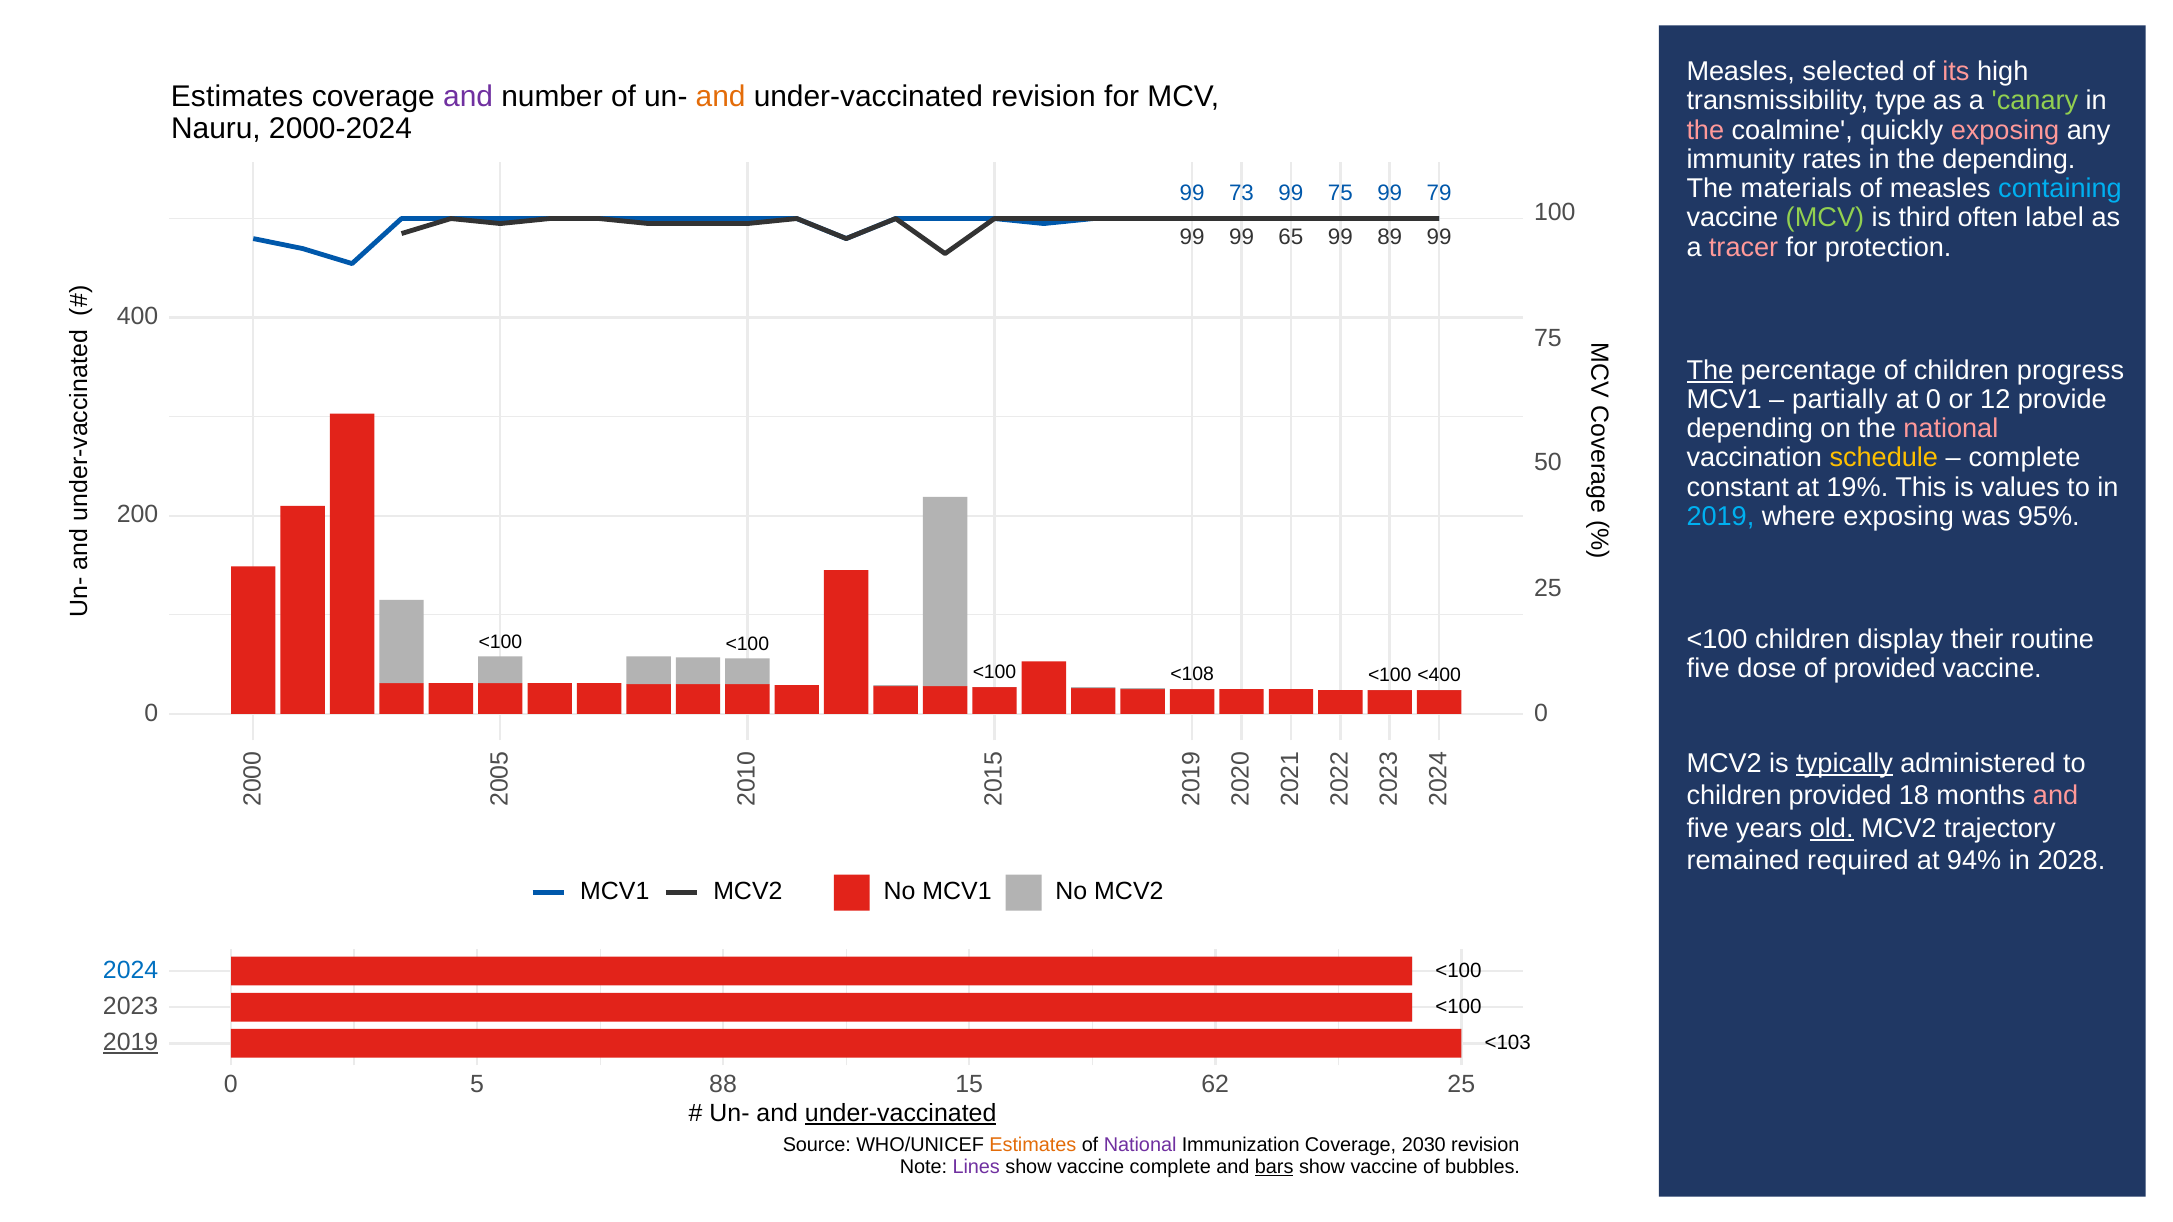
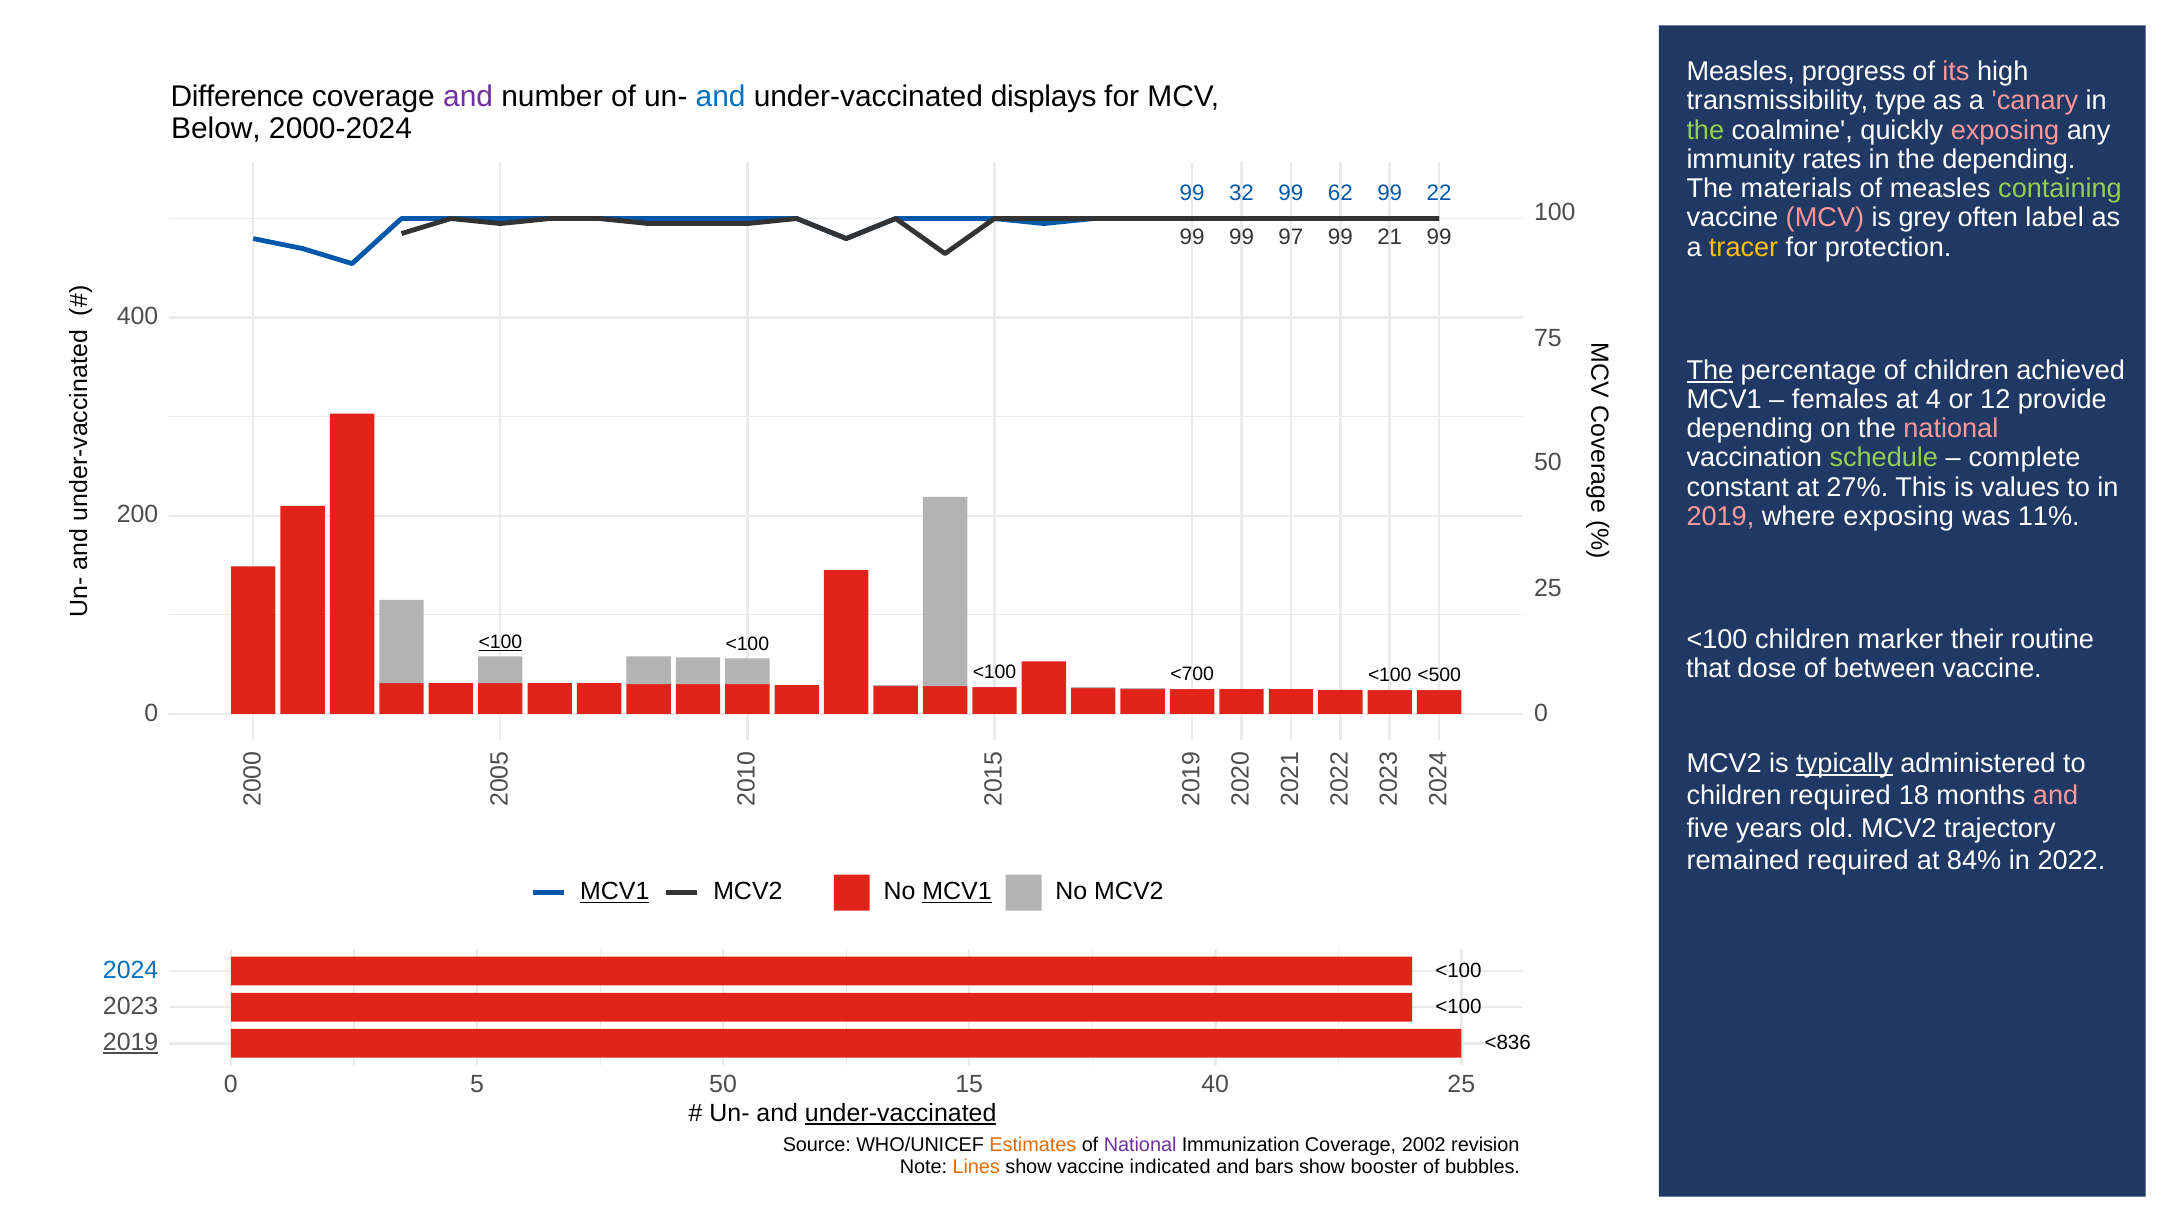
selected: selected -> progress
Estimates at (237, 96): Estimates -> Difference
and at (721, 96) colour: orange -> blue
under-vaccinated revision: revision -> displays
canary colour: light green -> pink
Nauru: Nauru -> Below
the at (1705, 130) colour: pink -> light green
containing colour: light blue -> light green
73: 73 -> 32
99 75: 75 -> 62
79: 79 -> 22
MCV at (1825, 218) colour: light green -> pink
third: third -> grey
65: 65 -> 97
89: 89 -> 21
tracer colour: pink -> yellow
progress: progress -> achieved
partially: partially -> females
at 0: 0 -> 4
schedule colour: yellow -> light green
19%: 19% -> 27%
2019 at (1720, 517) colour: light blue -> pink
95%: 95% -> 11%
display: display -> marker
<100 at (500, 642) underline: none -> present
five at (1708, 669): five -> that
of provided: provided -> between
<108: <108 -> <700
<400: <400 -> <500
children provided: provided -> required
old underline: present -> none
94%: 94% -> 84%
2028: 2028 -> 2022
MCV1 at (615, 892) underline: none -> present
MCV1 at (957, 892) underline: none -> present
<103: <103 -> <836
5 88: 88 -> 50
62: 62 -> 40
2030: 2030 -> 2002
Lines colour: purple -> orange
vaccine complete: complete -> indicated
bars underline: present -> none
vaccine at (1384, 1167): vaccine -> booster
